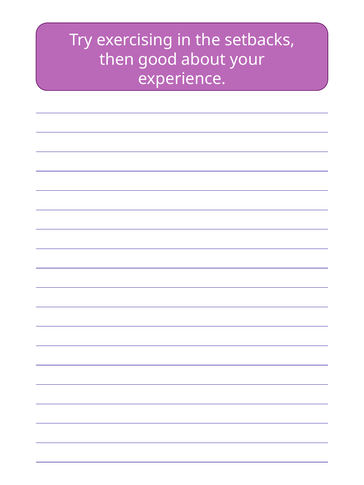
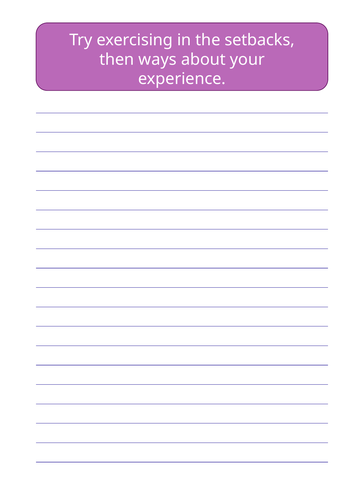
good: good -> ways
